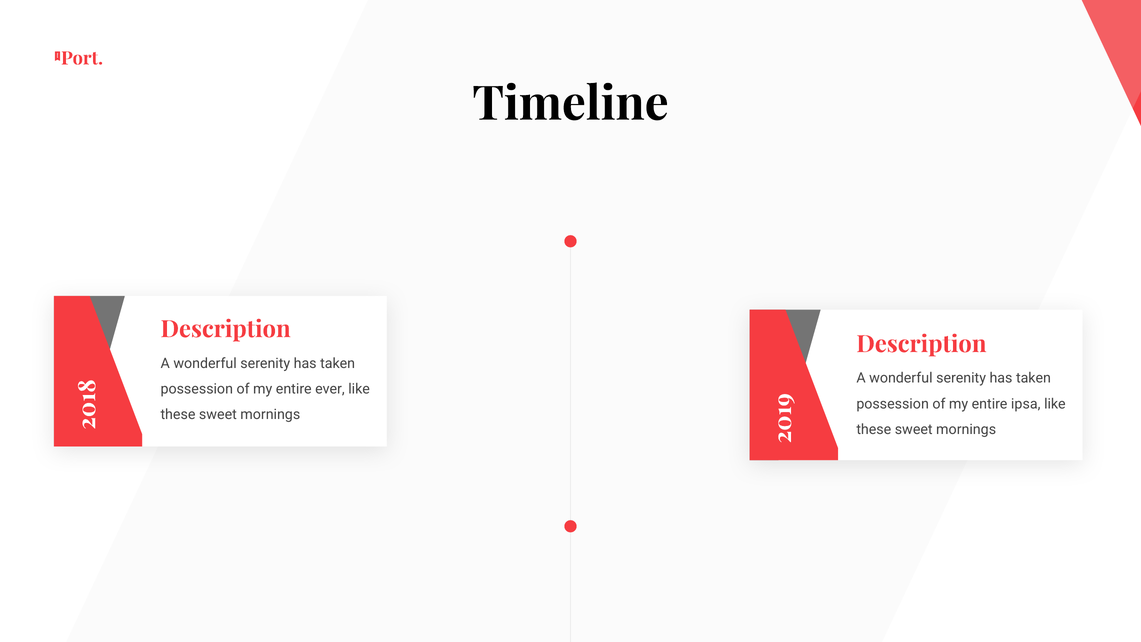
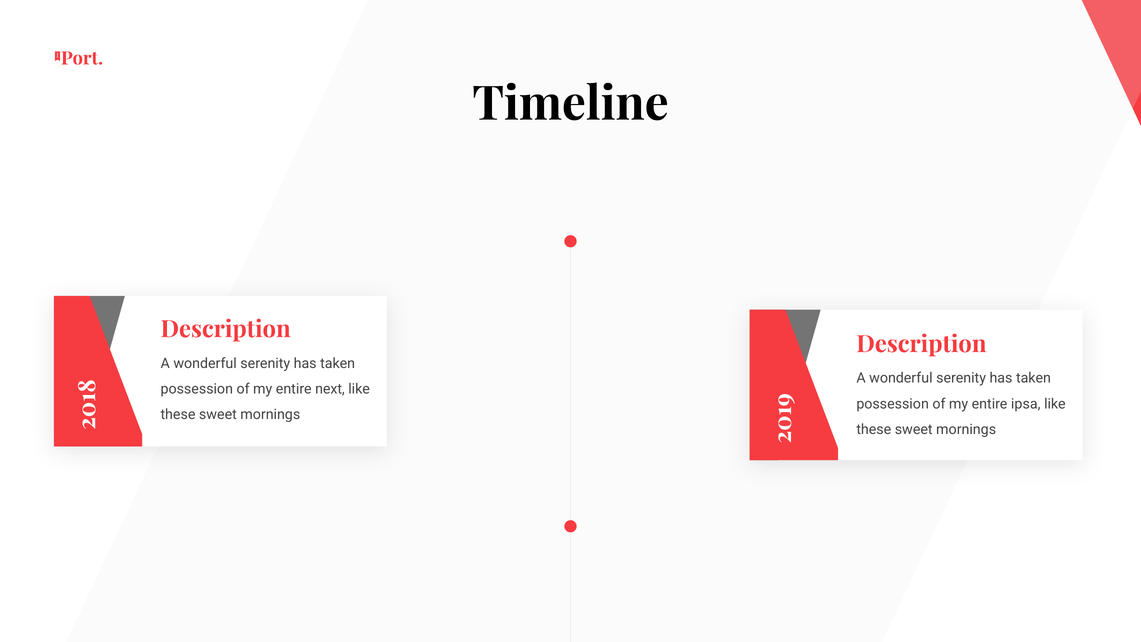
ever: ever -> next
